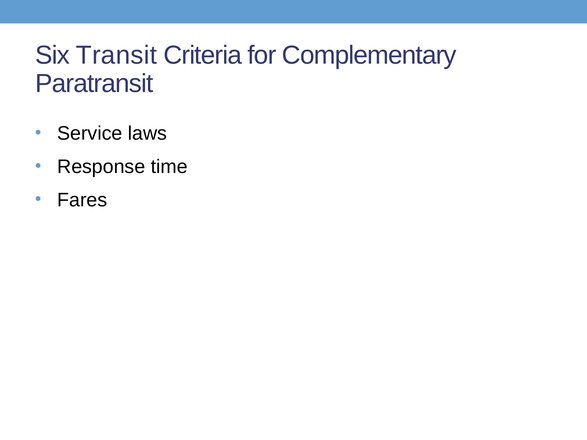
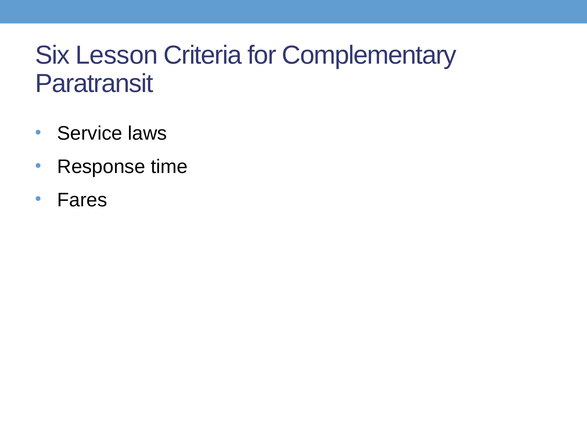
Transit: Transit -> Lesson
